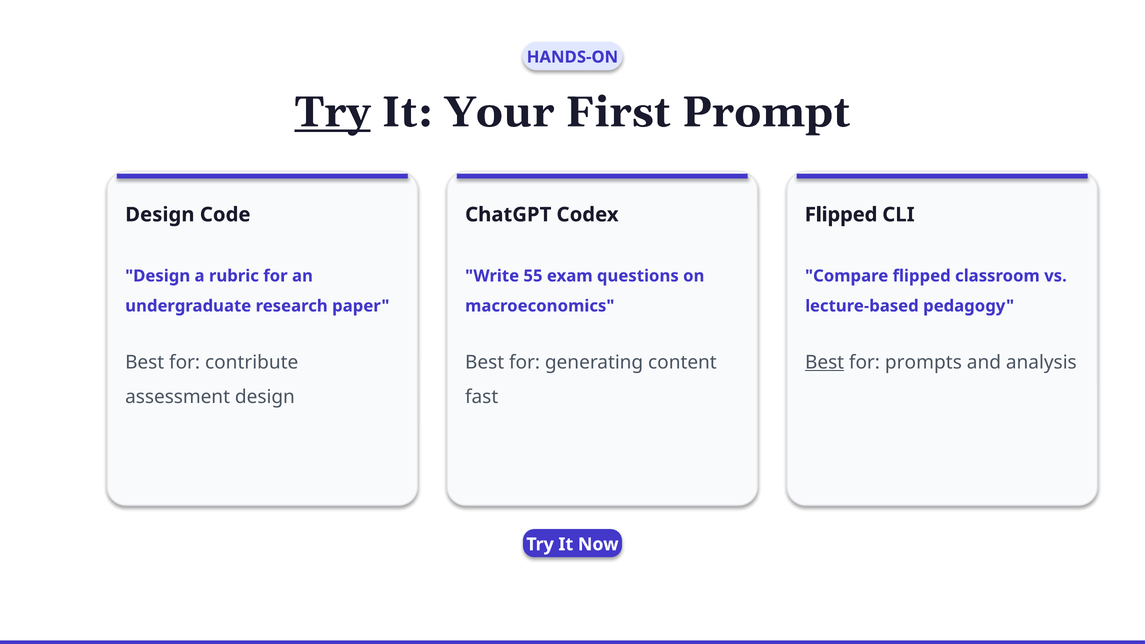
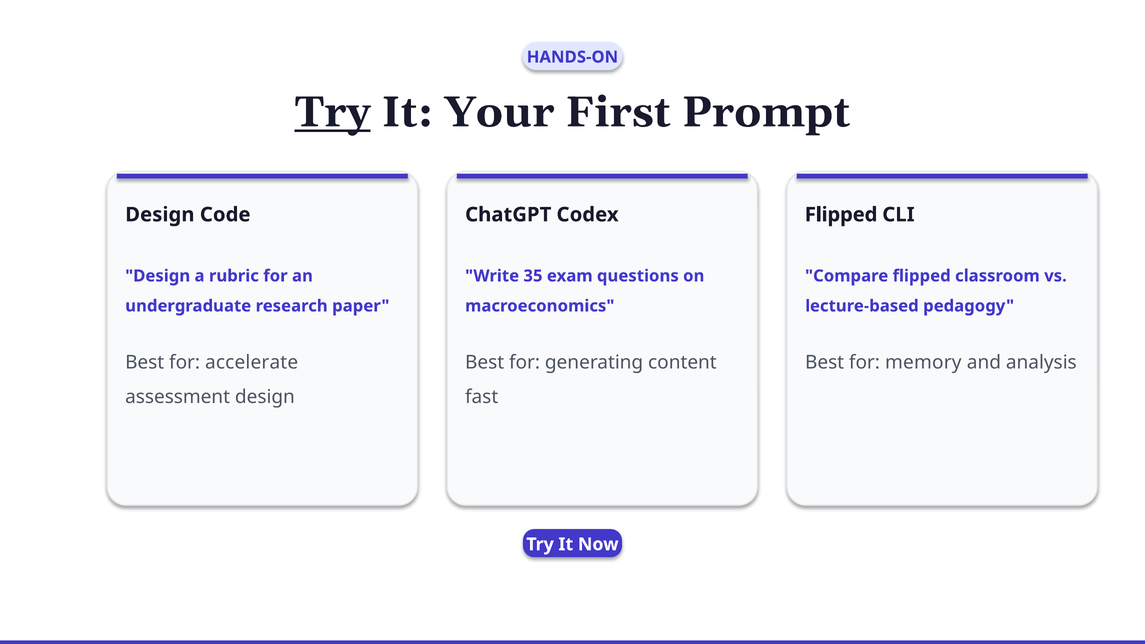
55: 55 -> 35
contribute: contribute -> accelerate
Best at (825, 362) underline: present -> none
prompts: prompts -> memory
